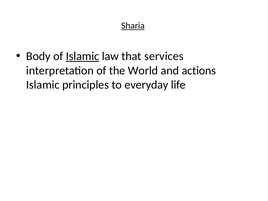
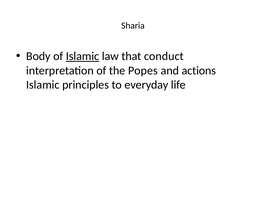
Sharia underline: present -> none
services: services -> conduct
World: World -> Popes
